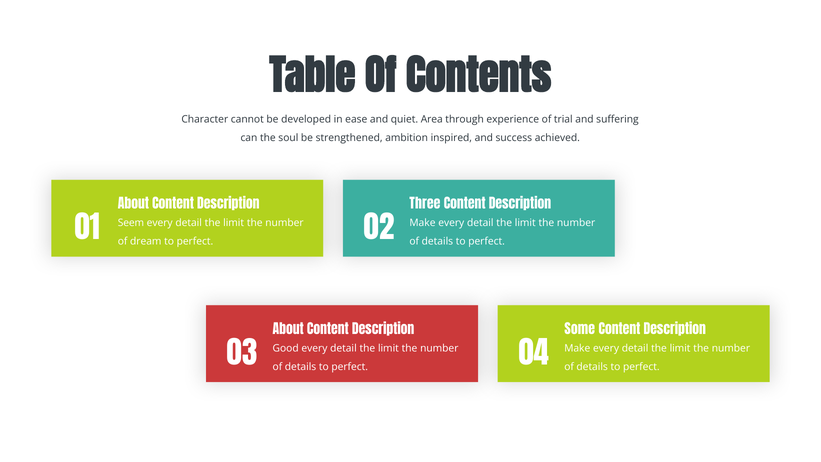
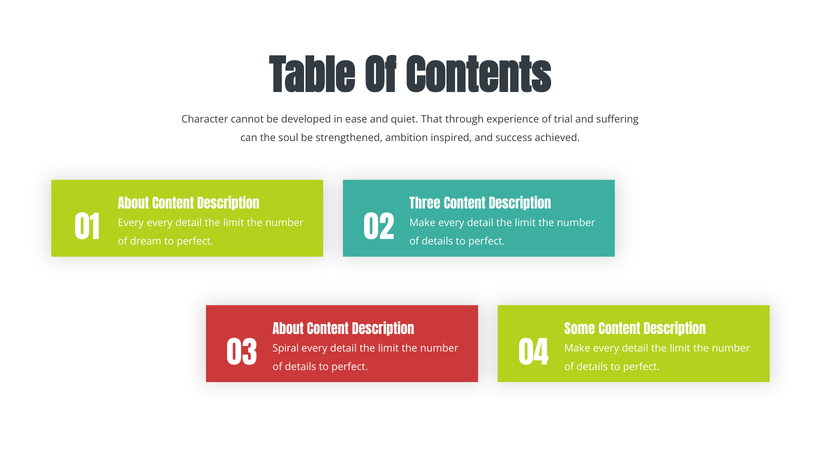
Area: Area -> That
Seem at (131, 223): Seem -> Every
Good: Good -> Spiral
